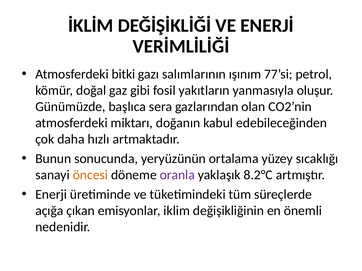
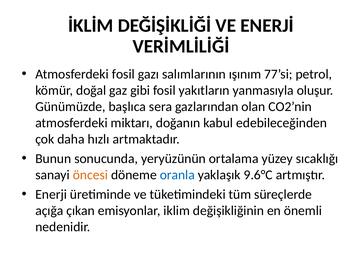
Atmosferdeki bitki: bitki -> fosil
oranla colour: purple -> blue
8.2°C: 8.2°C -> 9.6°C
